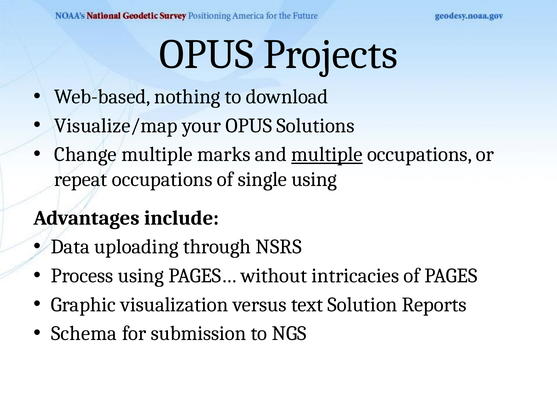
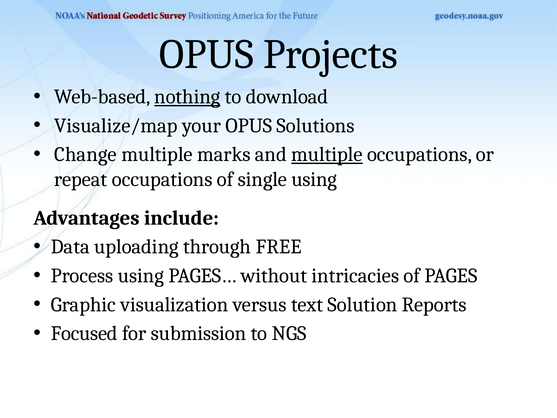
nothing underline: none -> present
NSRS: NSRS -> FREE
Schema: Schema -> Focused
